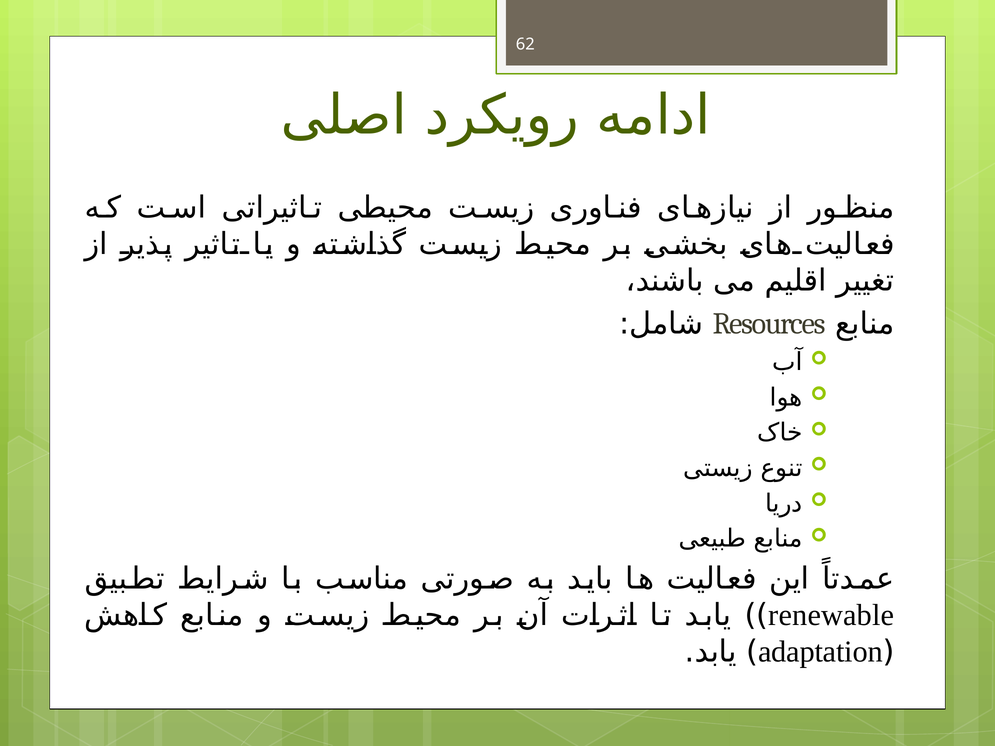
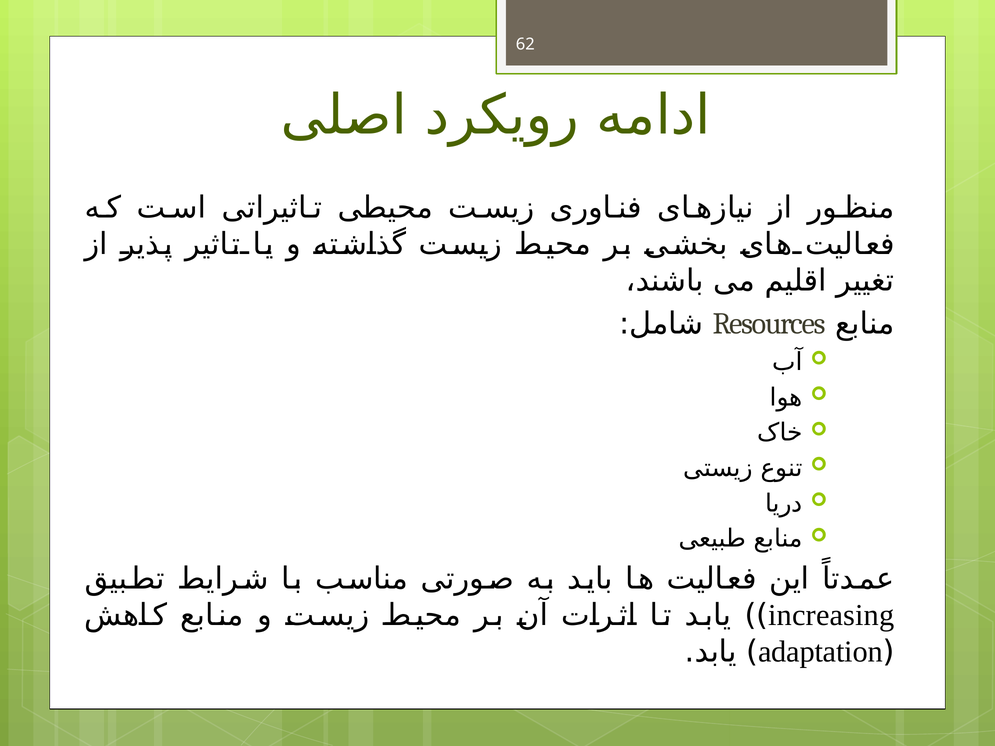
renewable: renewable -> increasing
